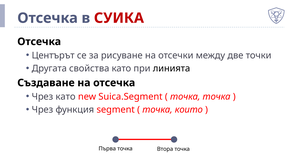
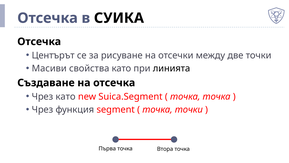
СУИКА colour: red -> black
Другата: Другата -> Масиви
точка които: които -> точки
